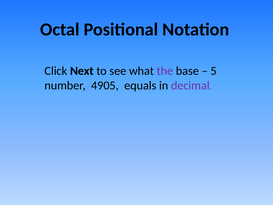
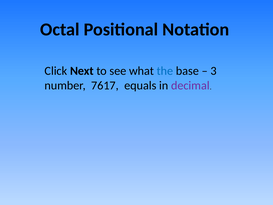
the colour: purple -> blue
5: 5 -> 3
4905: 4905 -> 7617
